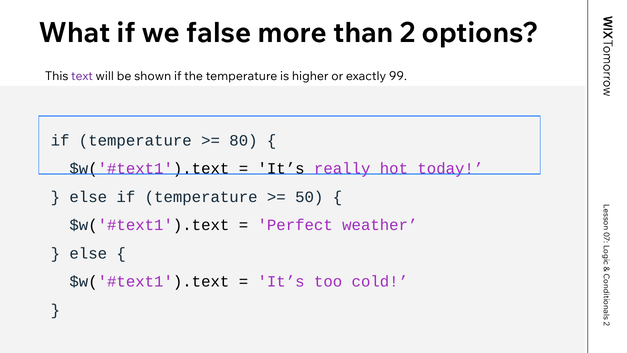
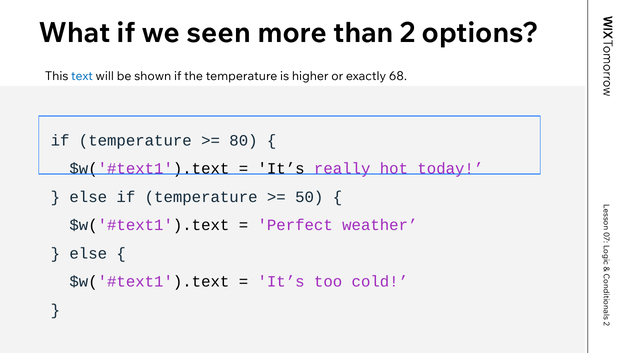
false: false -> seen
text colour: purple -> blue
99: 99 -> 68
